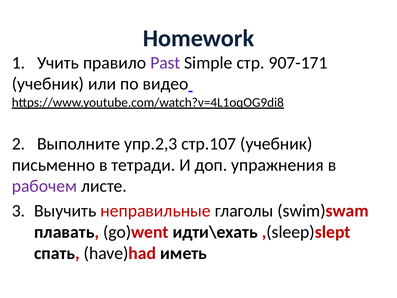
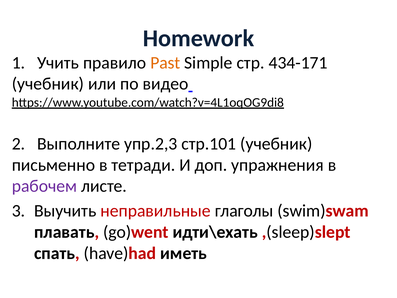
Past colour: purple -> orange
907-171: 907-171 -> 434-171
стр.107: стр.107 -> стр.101
